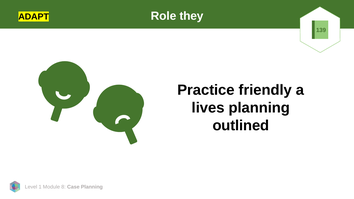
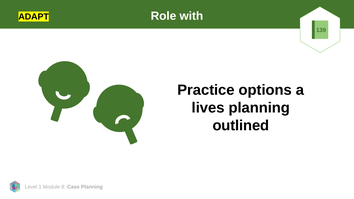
they: they -> with
friendly: friendly -> options
